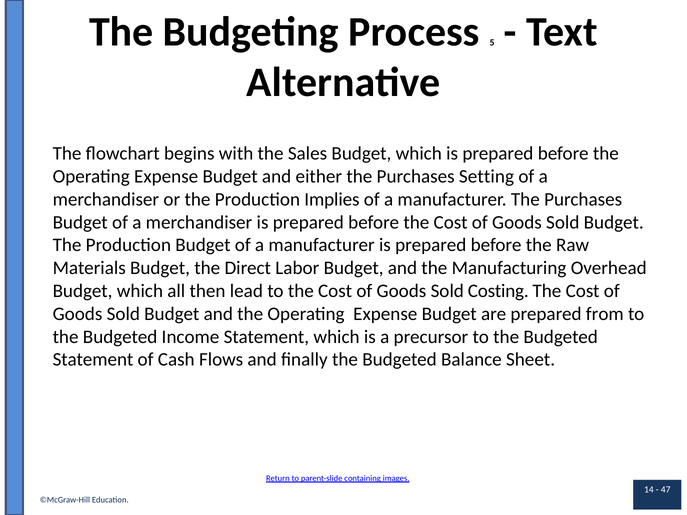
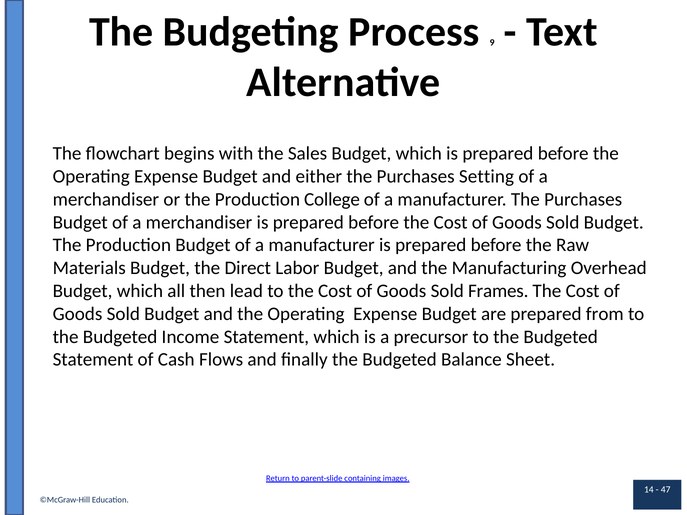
5: 5 -> 9
Implies: Implies -> College
Costing: Costing -> Frames
